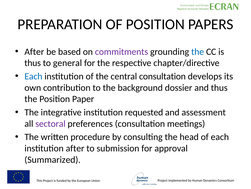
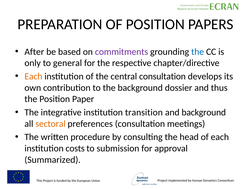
thus at (33, 63): thus -> only
Each at (33, 76) colour: blue -> orange
requested: requested -> transition
and assessment: assessment -> background
sectoral colour: purple -> orange
institution after: after -> costs
